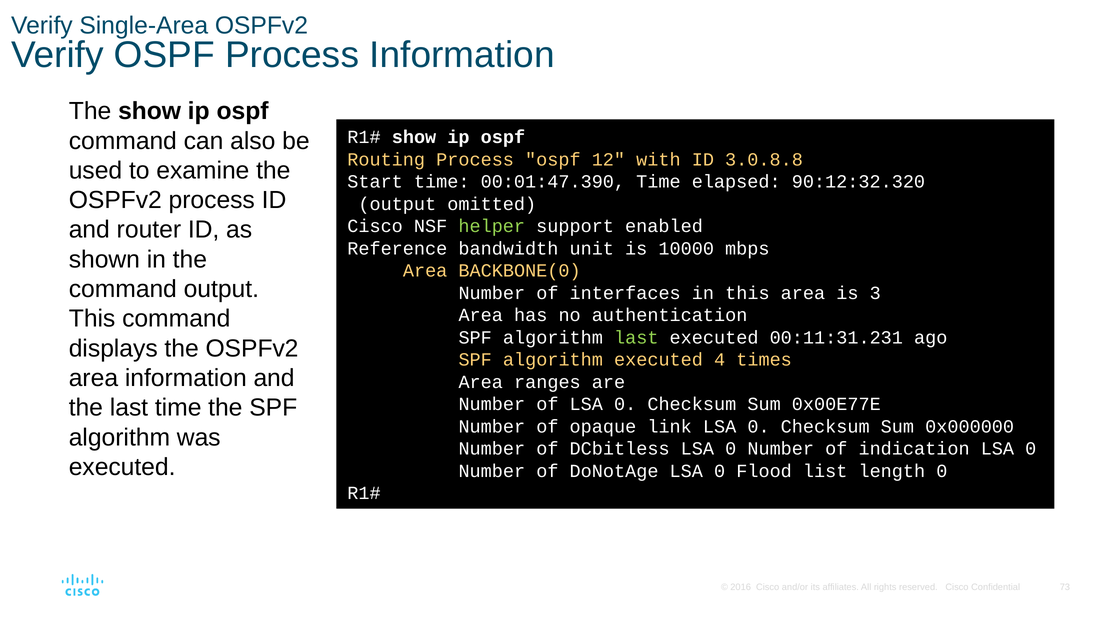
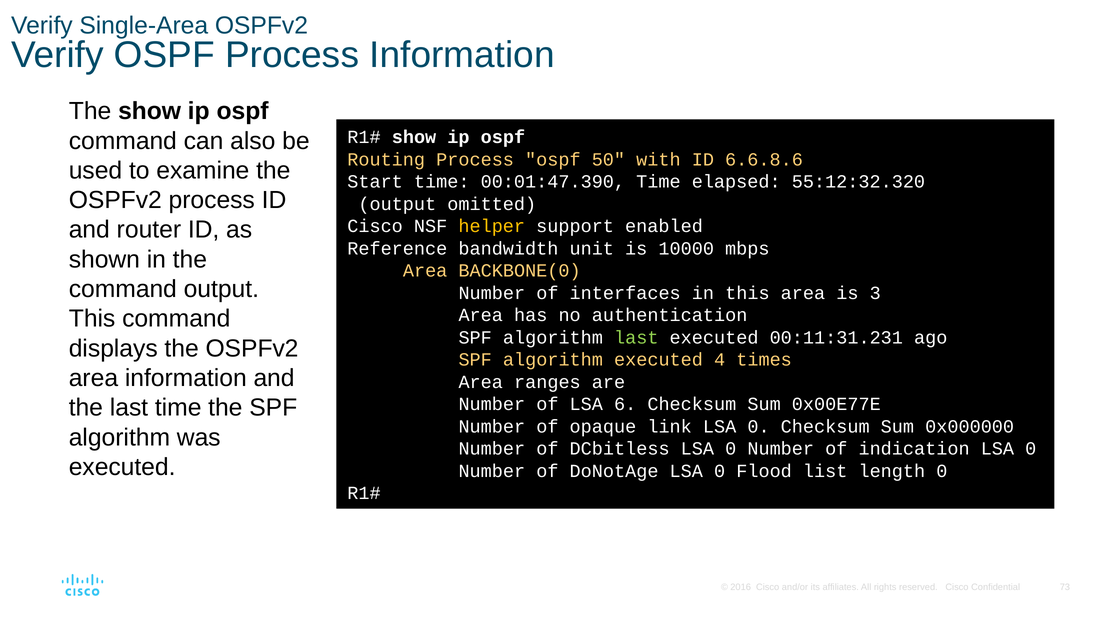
12: 12 -> 50
3.0.8.8: 3.0.8.8 -> 6.6.8.6
90:12:32.320: 90:12:32.320 -> 55:12:32.320
helper colour: light green -> yellow
of LSA 0: 0 -> 6
